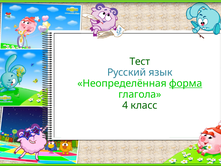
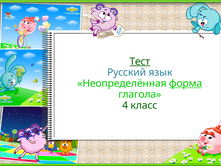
Тест underline: none -> present
